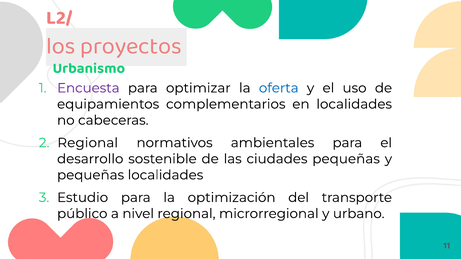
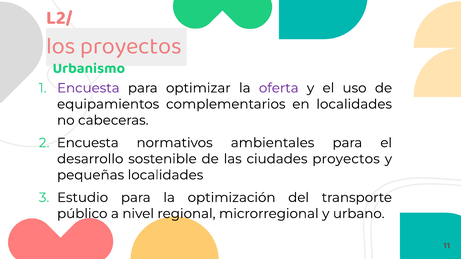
oferta colour: blue -> purple
Regional at (88, 143): Regional -> Encuesta
ciudades pequeñas: pequeñas -> proyectos
